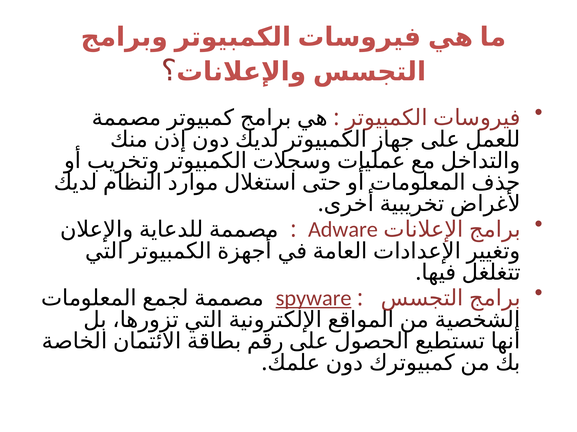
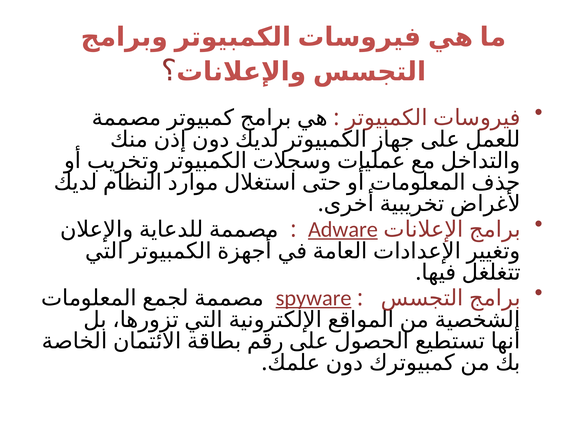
Adware underline: none -> present
